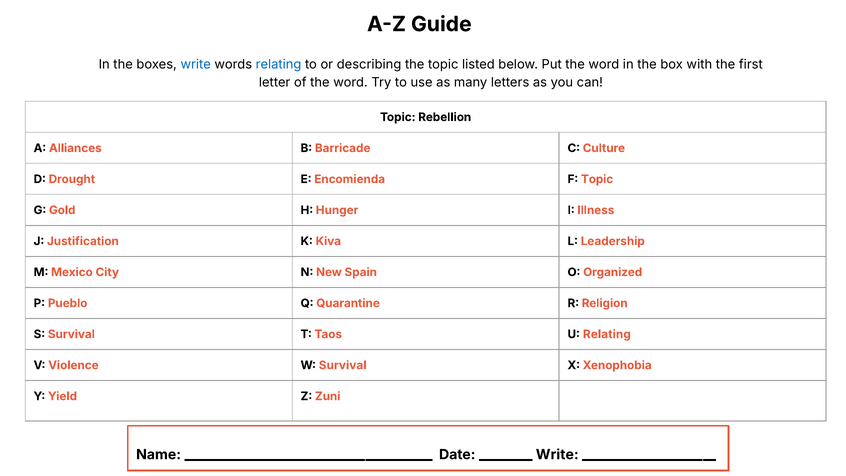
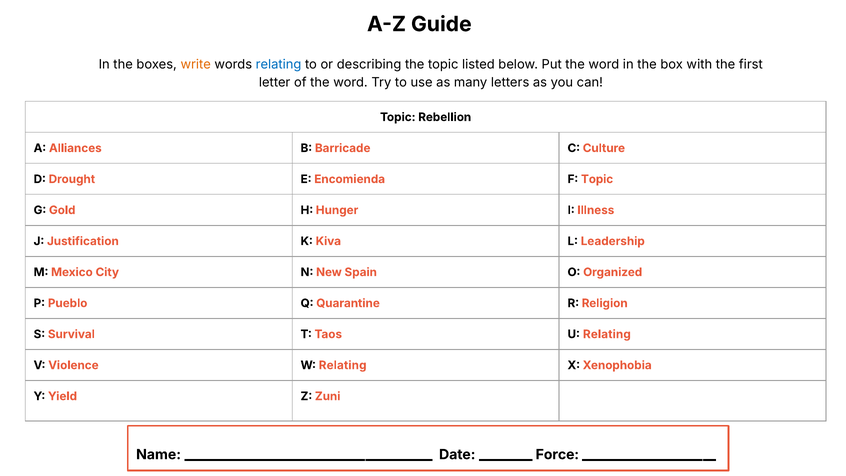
write at (196, 64) colour: blue -> orange
W Survival: Survival -> Relating
Write at (557, 454): Write -> Force
